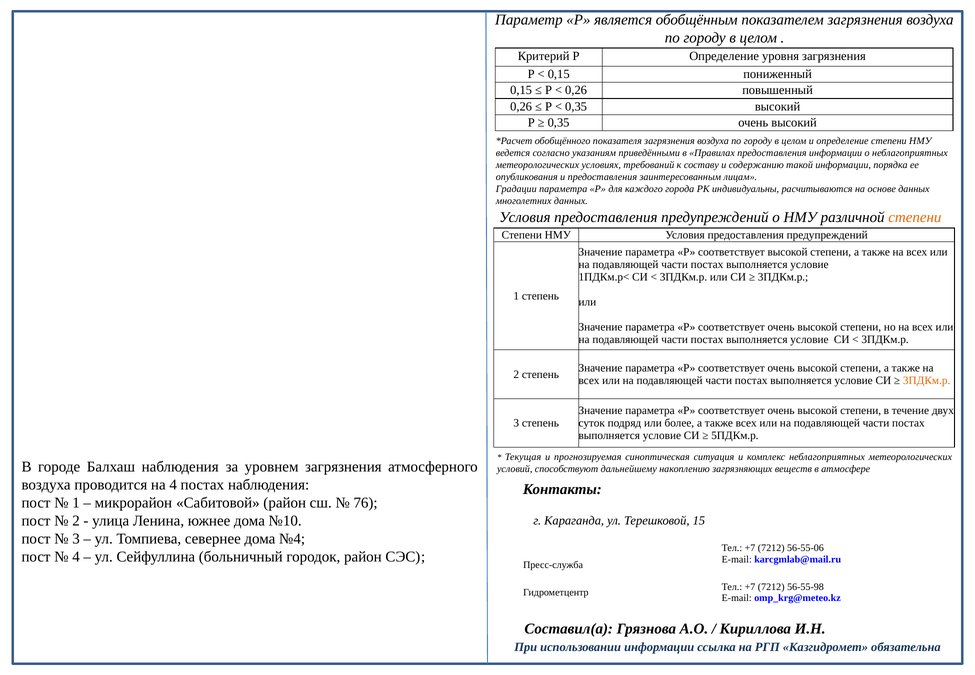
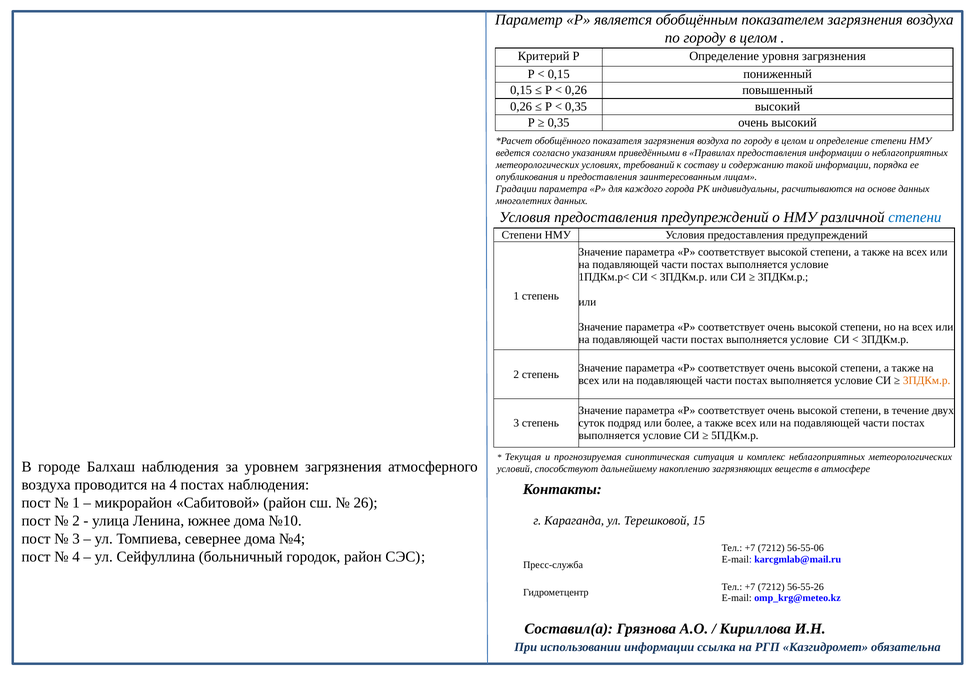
степени at (915, 217) colour: orange -> blue
76: 76 -> 26
56-55-98: 56-55-98 -> 56-55-26
